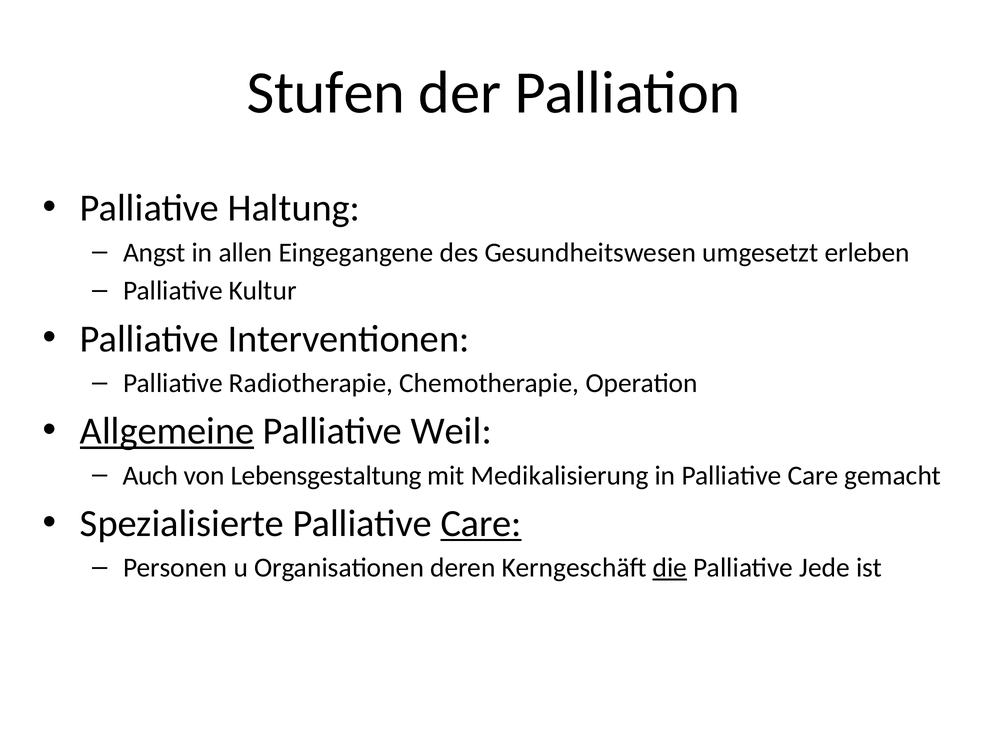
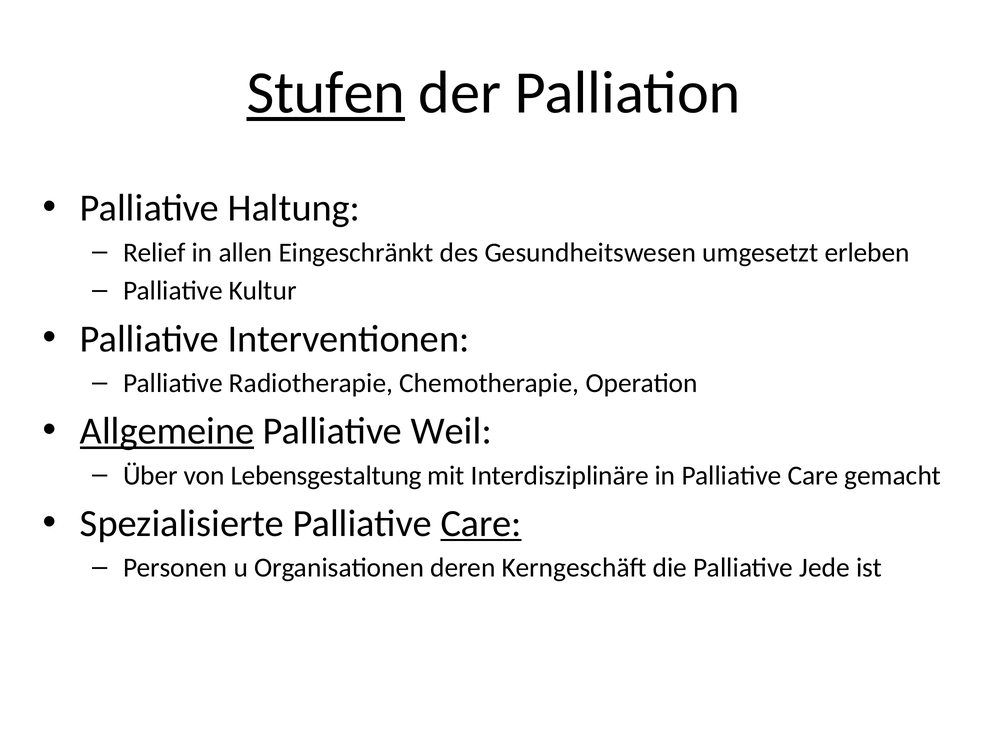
Stufen underline: none -> present
Angst: Angst -> Relief
Eingegangene: Eingegangene -> Eingeschränkt
Auch: Auch -> Über
Medikalisierung: Medikalisierung -> Interdisziplinäre
die underline: present -> none
